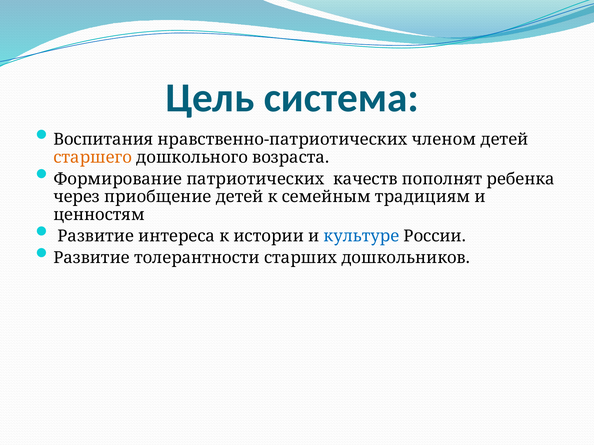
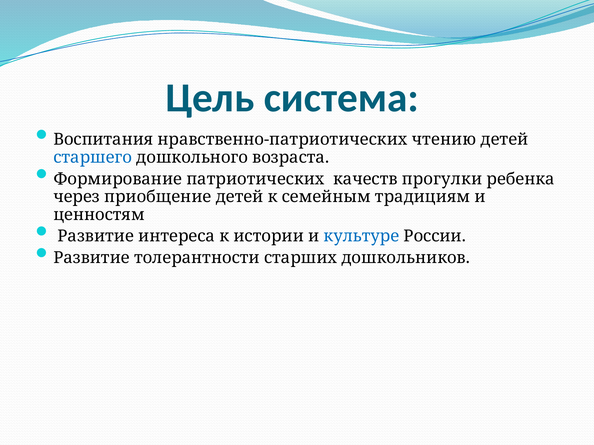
членом: членом -> чтению
старшего colour: orange -> blue
пополнят: пополнят -> прогулки
